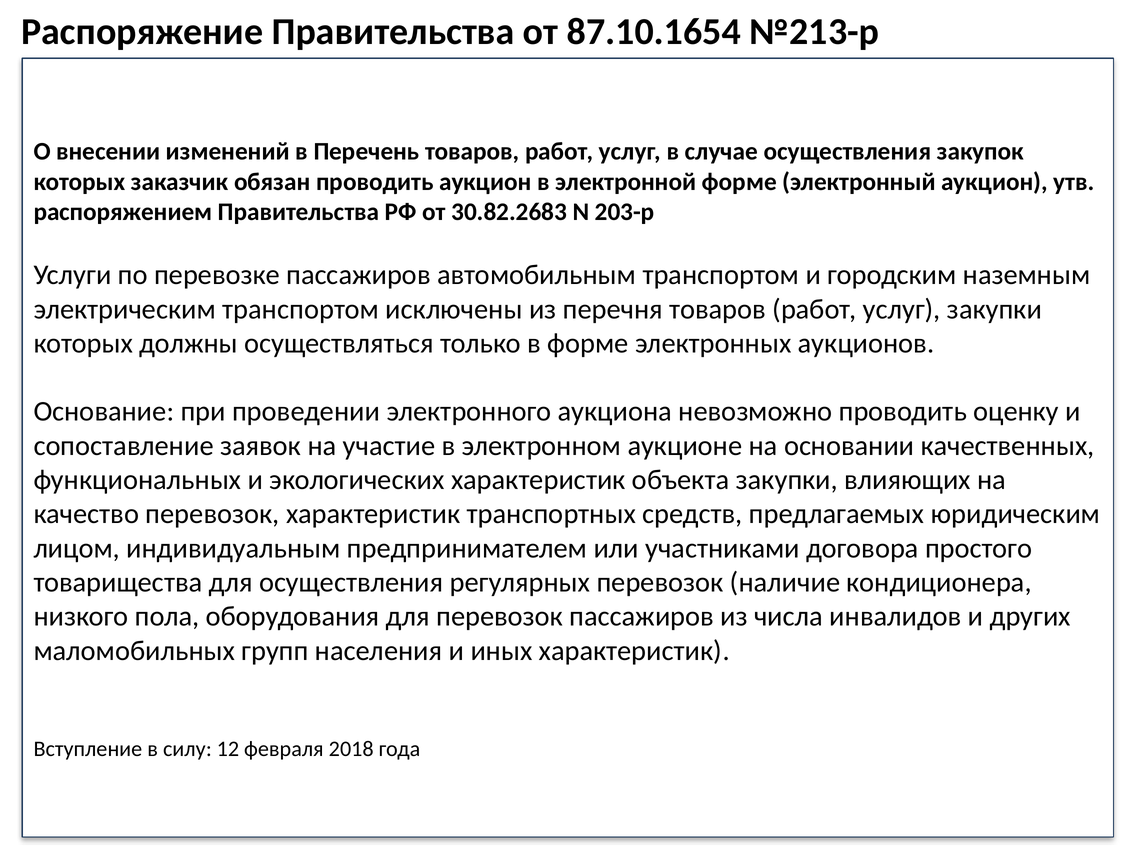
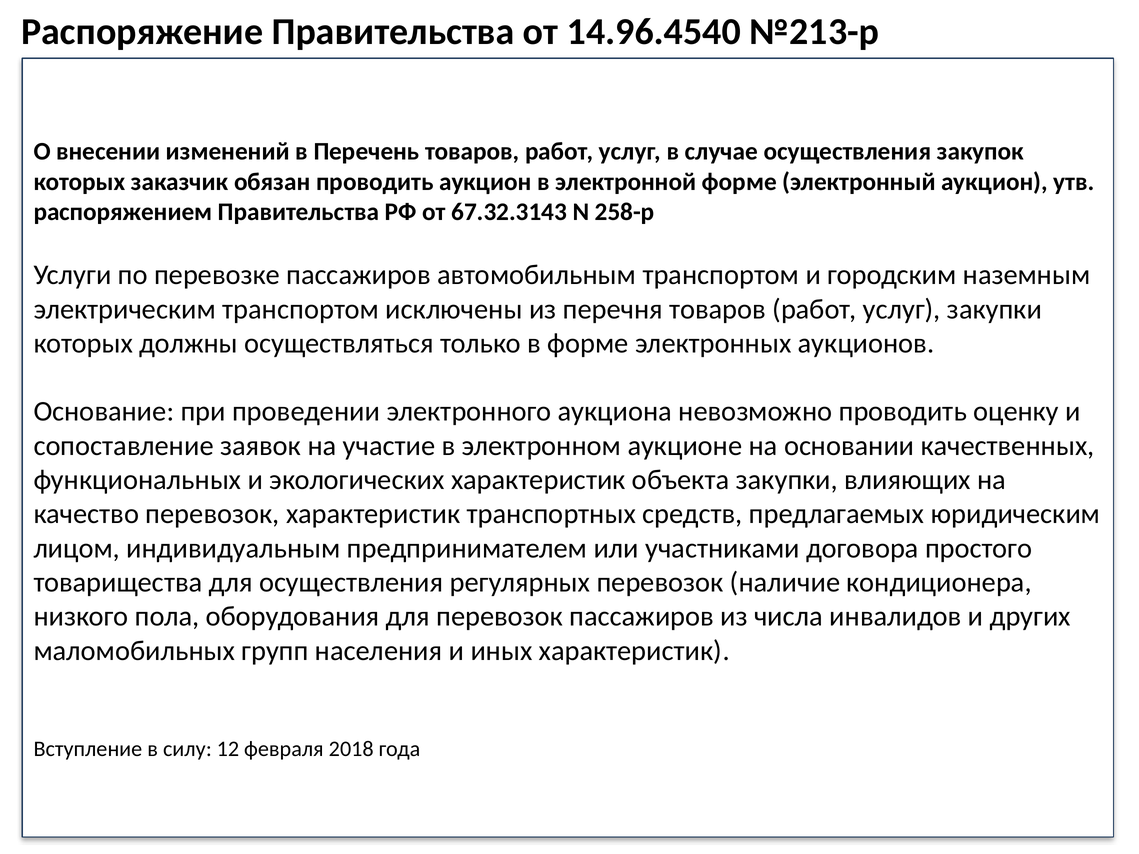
87.10.1654: 87.10.1654 -> 14.96.4540
30.82.2683: 30.82.2683 -> 67.32.3143
203-р: 203-р -> 258-р
